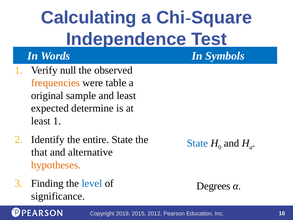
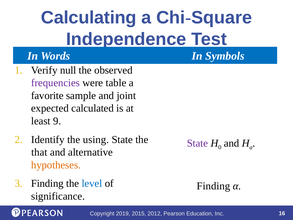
frequencies colour: orange -> purple
original: original -> favorite
and least: least -> joint
determine: determine -> calculated
least 1: 1 -> 9
entire: entire -> using
State at (197, 143) colour: blue -> purple
Degrees at (213, 186): Degrees -> Finding
